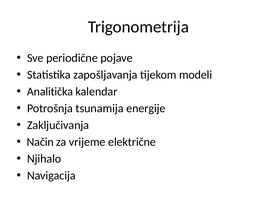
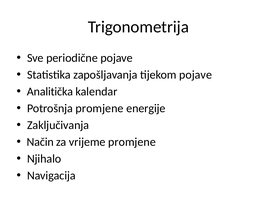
tijekom modeli: modeli -> pojave
Potrošnja tsunamija: tsunamija -> promjene
vrijeme električne: električne -> promjene
